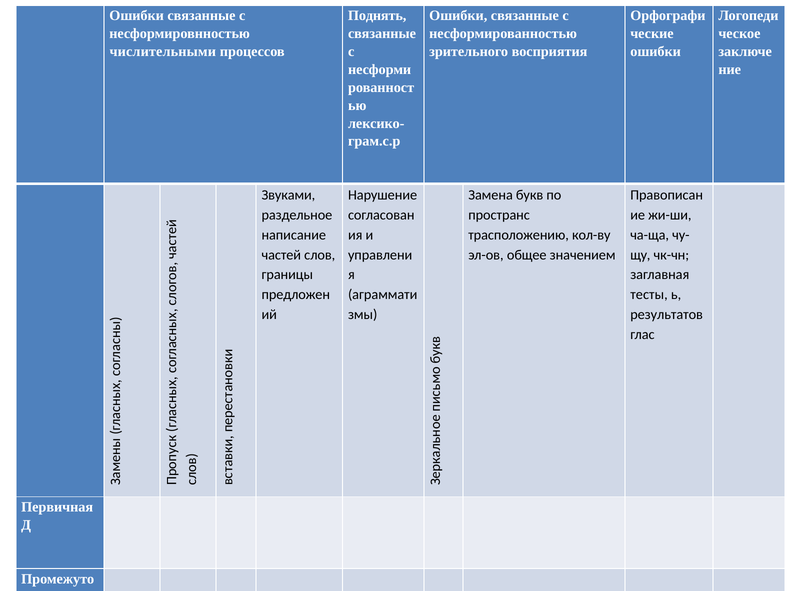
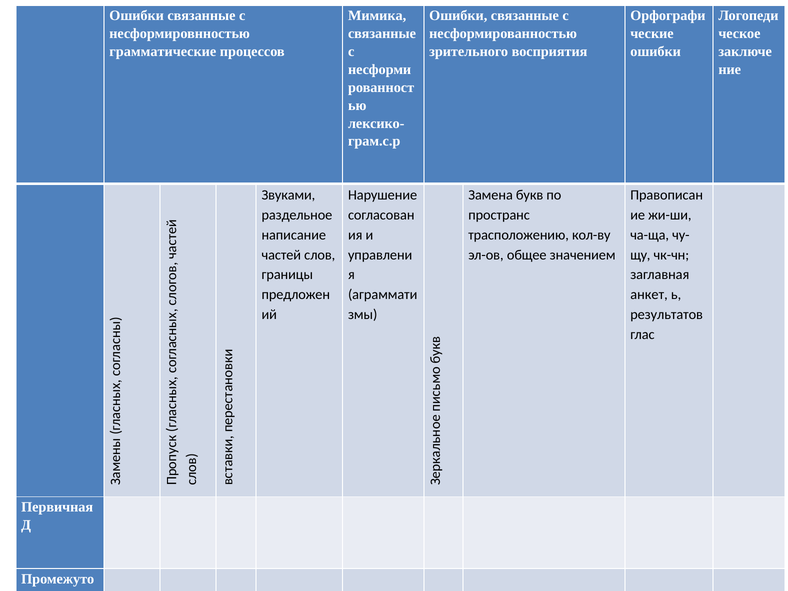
Поднять: Поднять -> Мимика
числительными: числительными -> грамматические
тесты: тесты -> анкет
